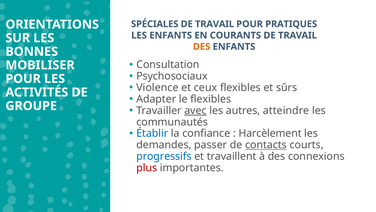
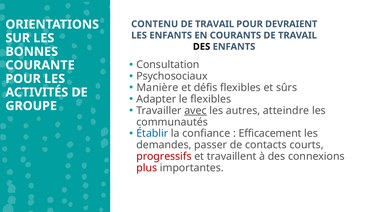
SPÉCIALES: SPÉCIALES -> CONTENU
PRATIQUES: PRATIQUES -> DEVRAIENT
DES at (202, 47) colour: orange -> black
MOBILISER: MOBILISER -> COURANTE
Violence: Violence -> Manière
ceux: ceux -> défis
Harcèlement: Harcèlement -> Efficacement
contacts underline: present -> none
progressifs colour: blue -> red
